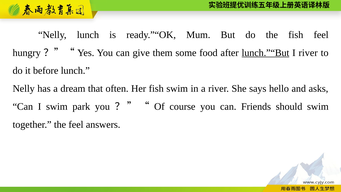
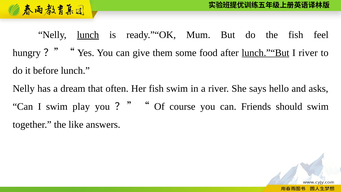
lunch at (88, 35) underline: none -> present
park: park -> play
the feel: feel -> like
